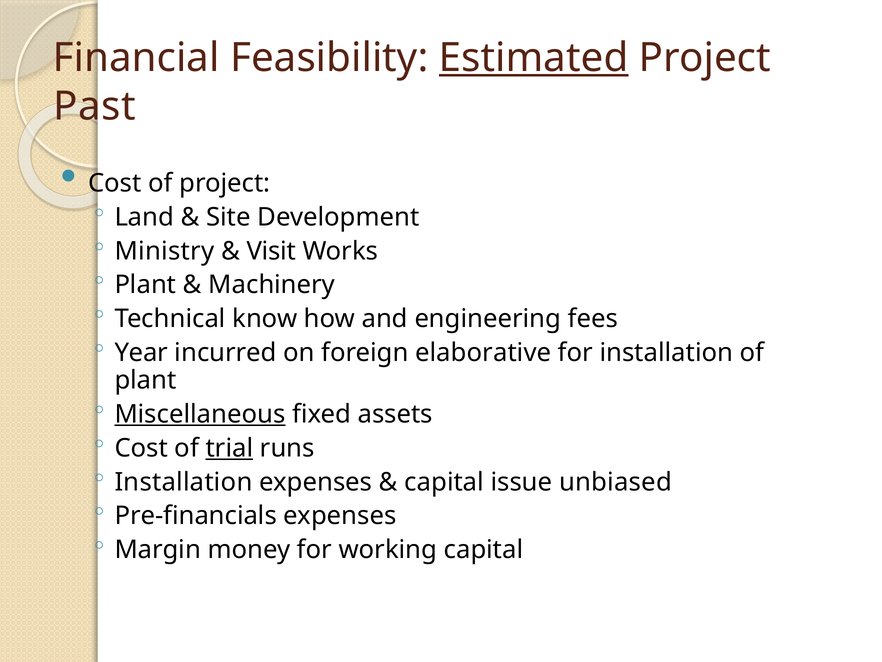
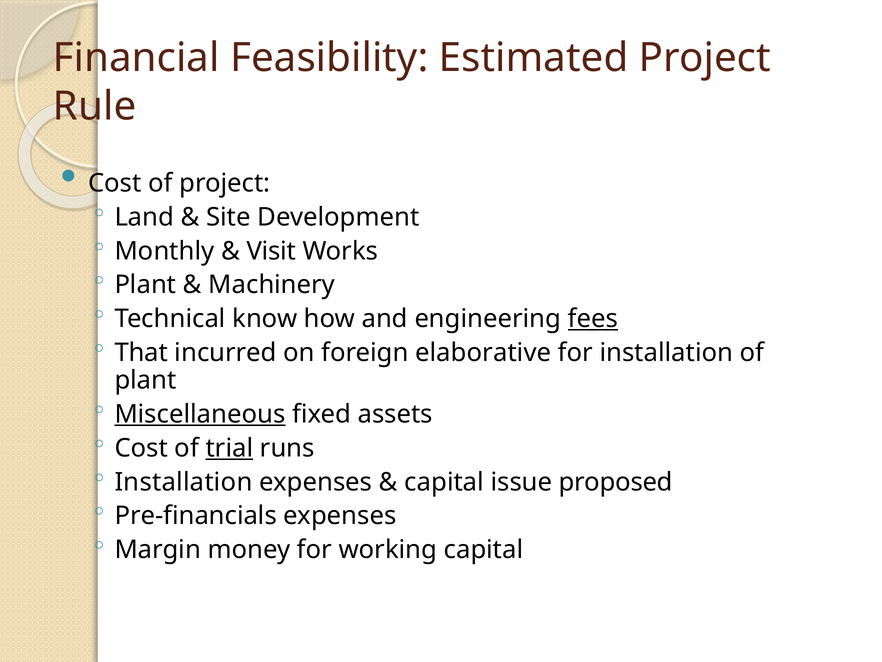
Estimated underline: present -> none
Past: Past -> Rule
Ministry: Ministry -> Monthly
fees underline: none -> present
Year: Year -> That
unbiased: unbiased -> proposed
